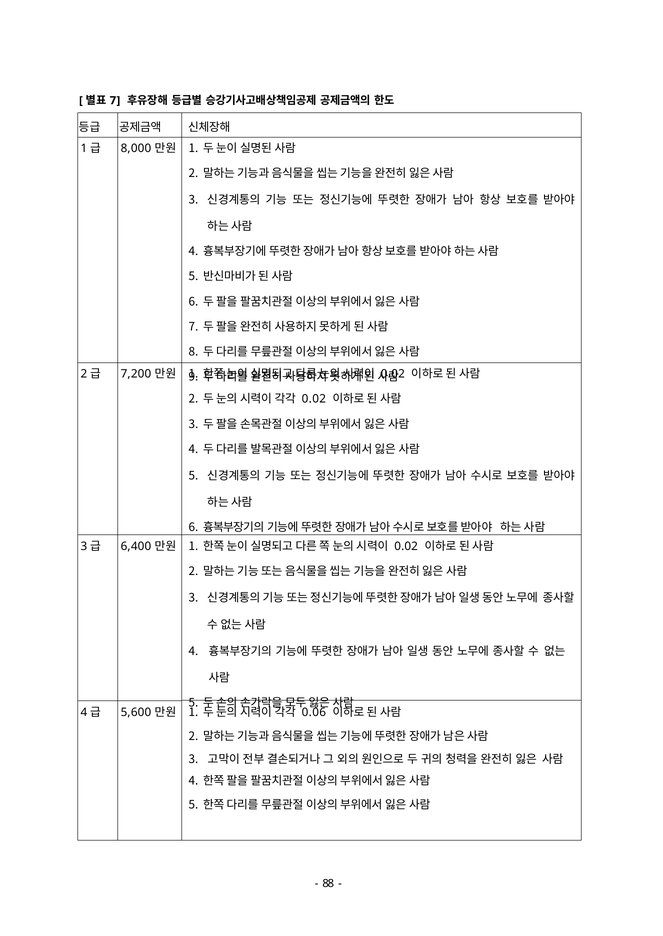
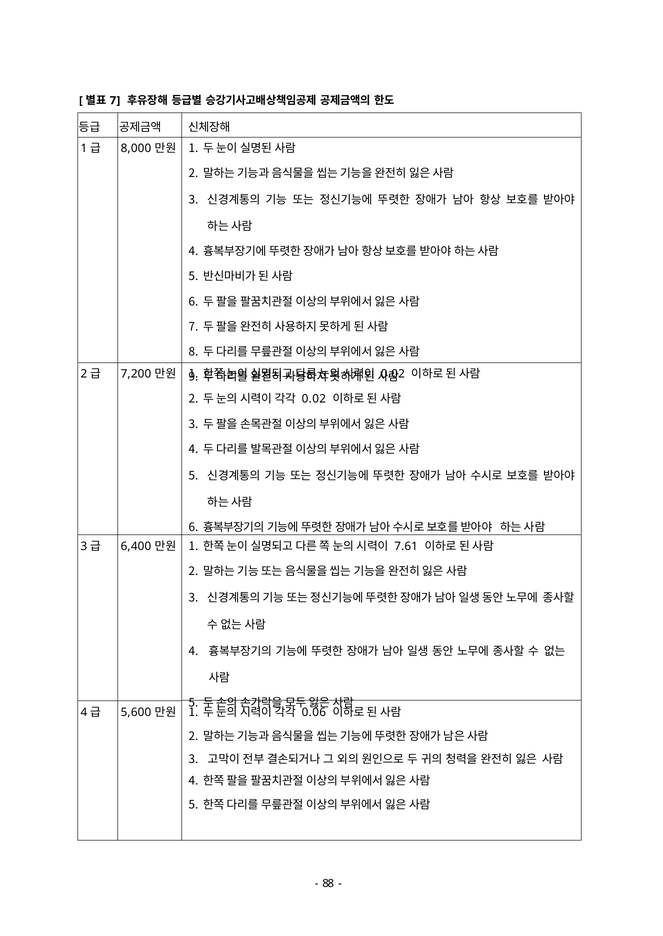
0.02 at (406, 547): 0.02 -> 7.61
